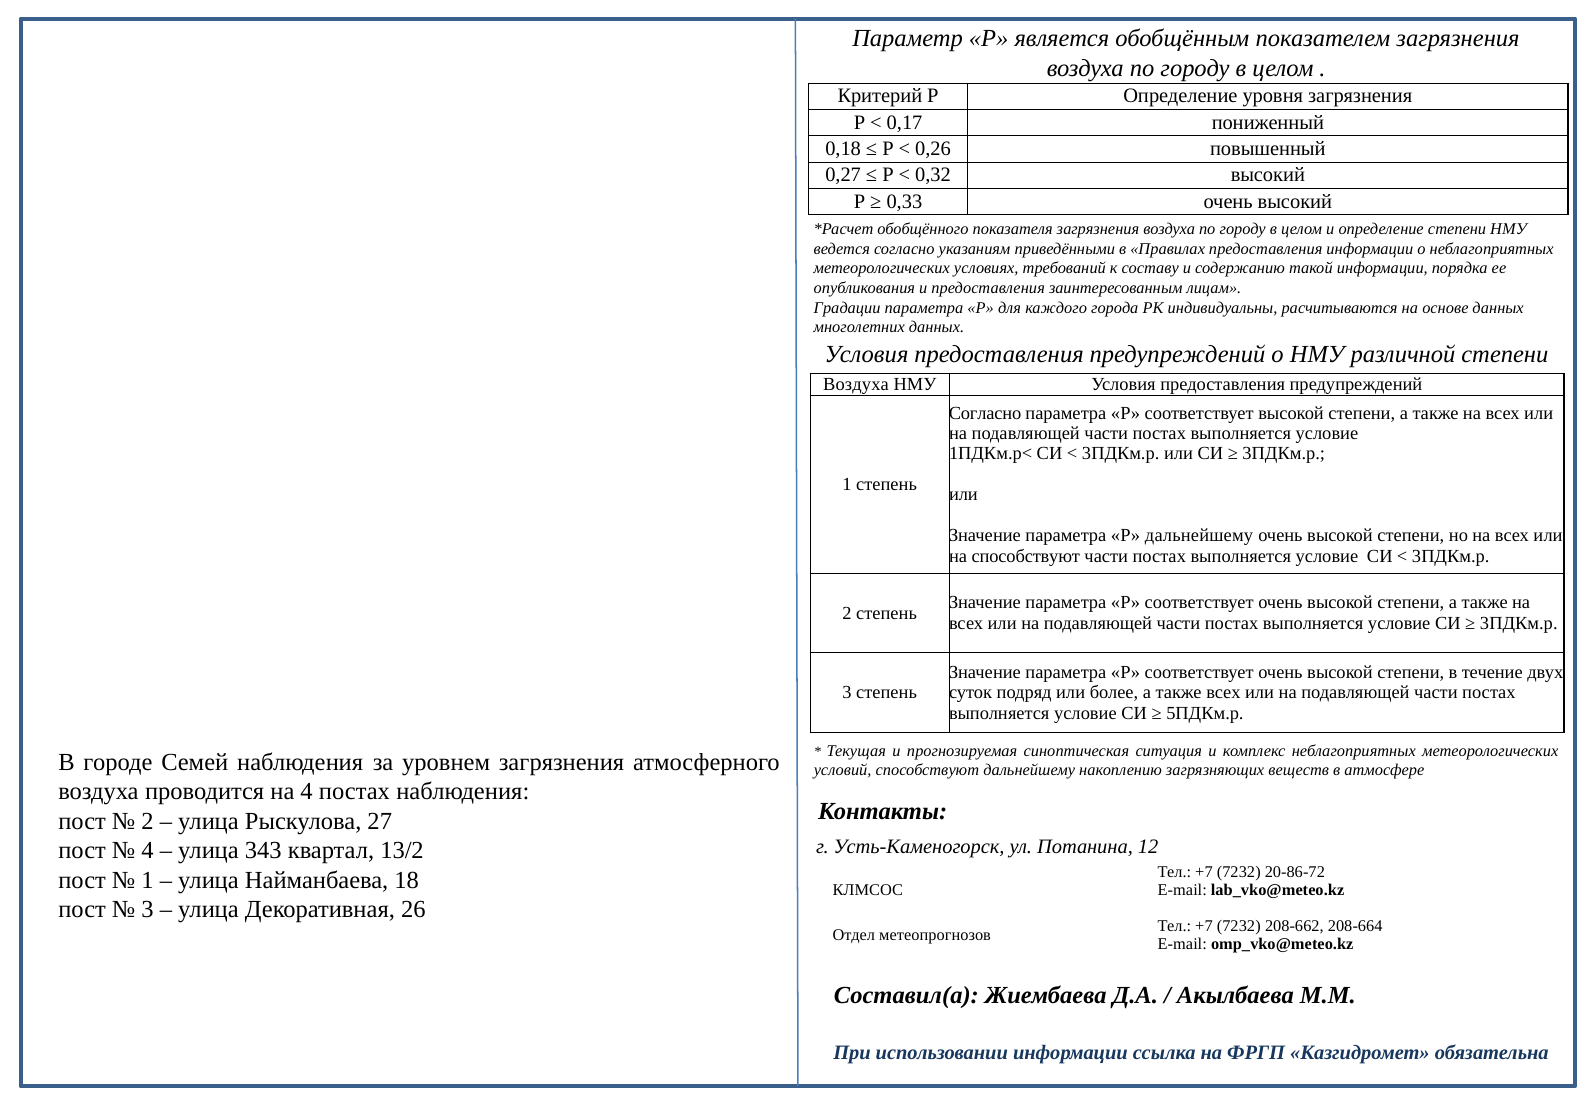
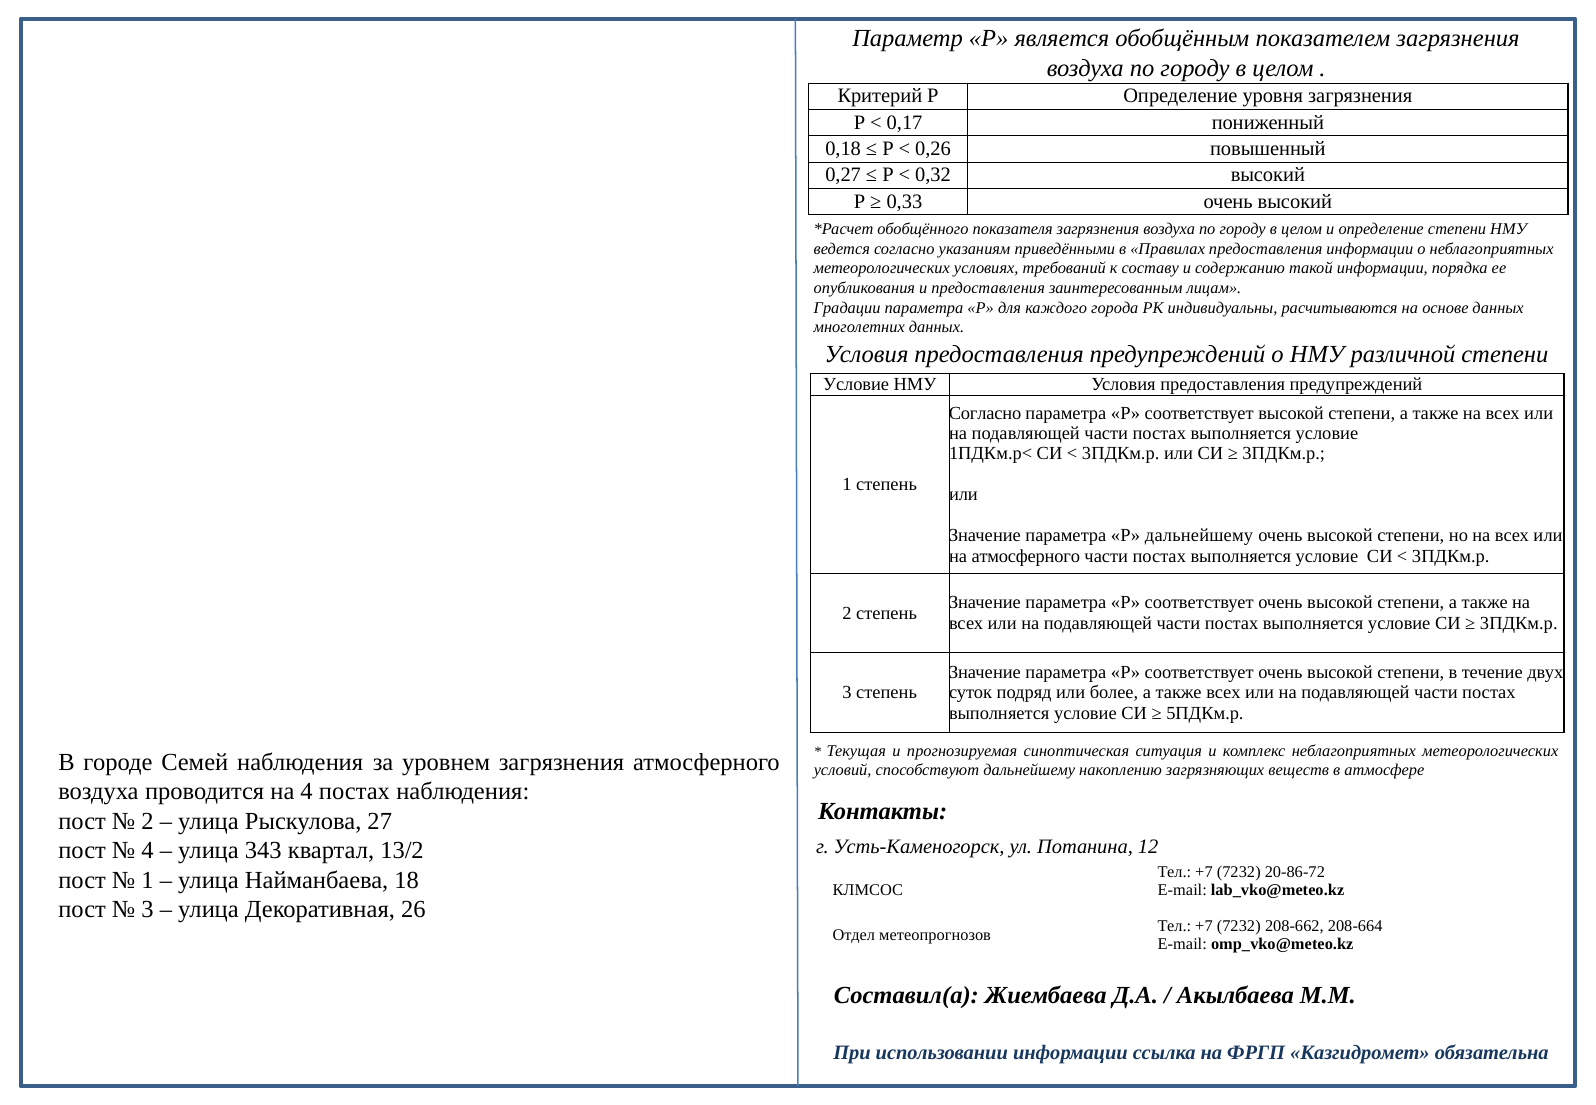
Воздуха at (856, 385): Воздуха -> Условие
на способствуют: способствуют -> атмосферного
